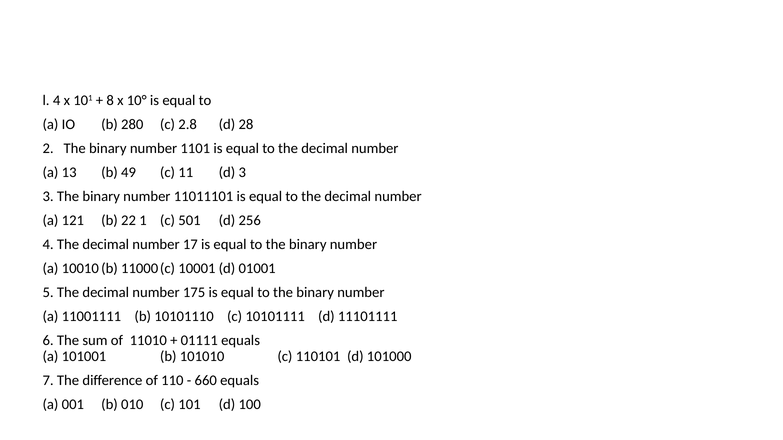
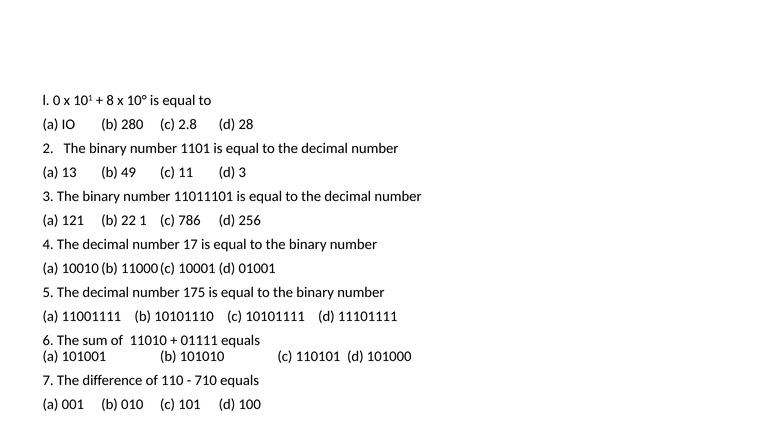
l 4: 4 -> 0
501: 501 -> 786
660: 660 -> 710
